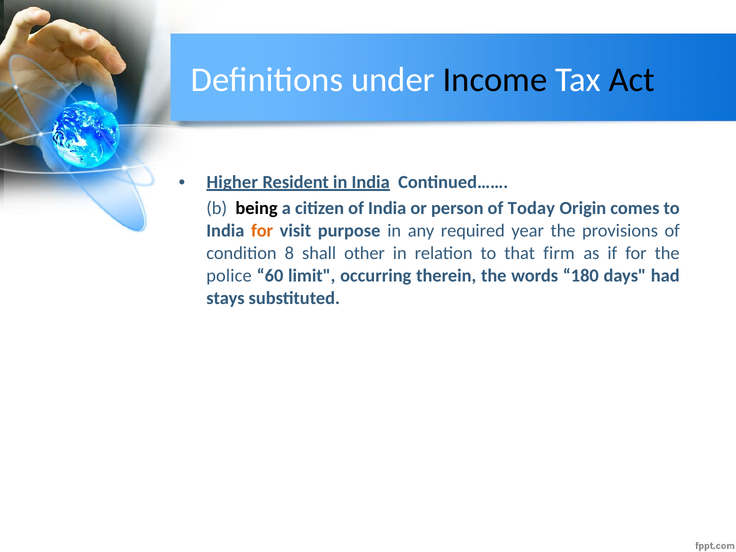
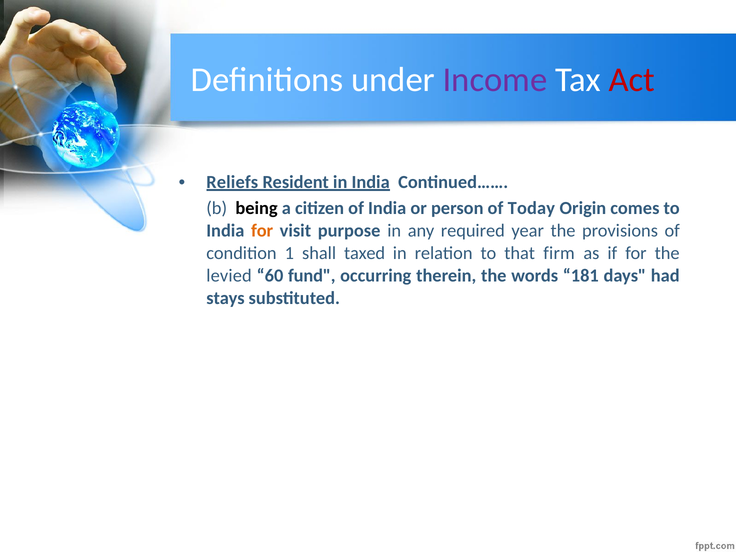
Income colour: black -> purple
Act colour: black -> red
Higher: Higher -> Reliefs
8: 8 -> 1
other: other -> taxed
police: police -> levied
limit: limit -> fund
180: 180 -> 181
